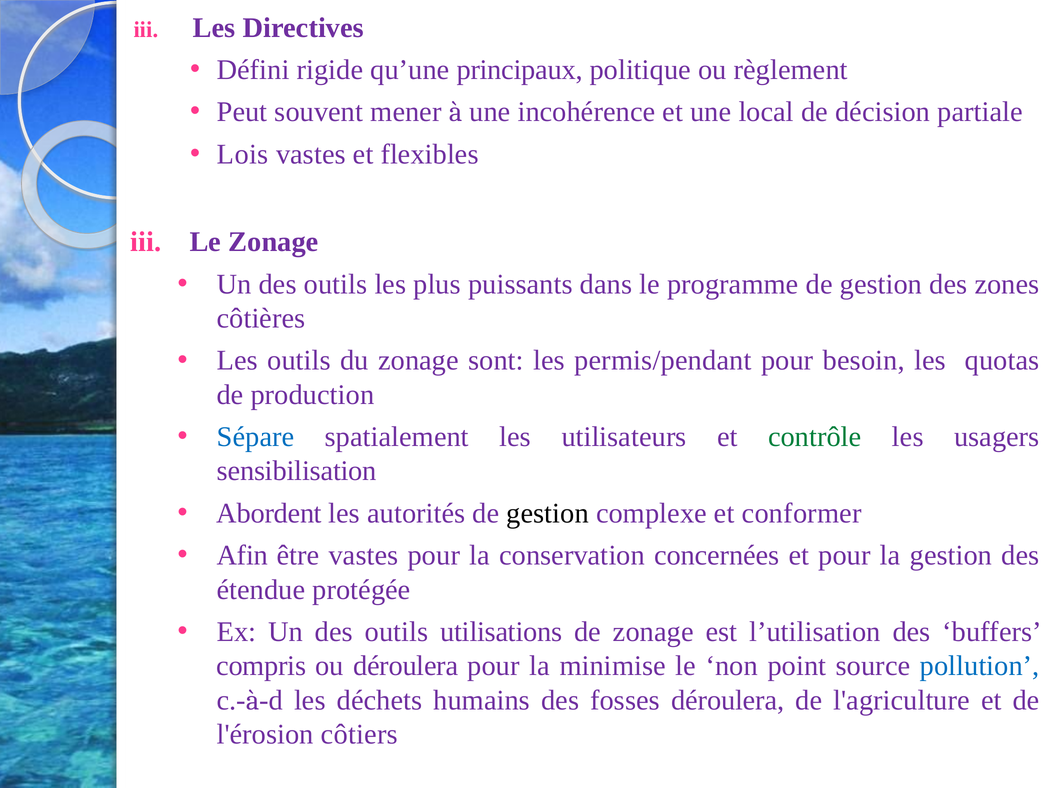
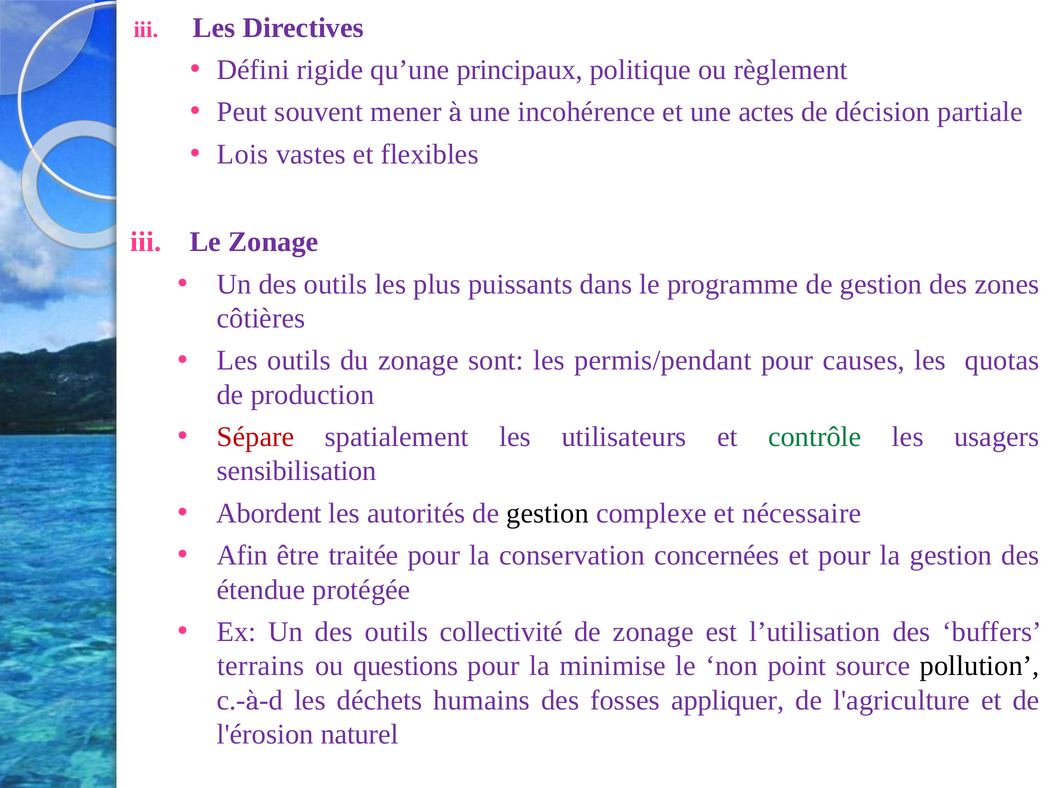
local: local -> actes
besoin: besoin -> causes
Sépare colour: blue -> red
conformer: conformer -> nécessaire
être vastes: vastes -> traitée
utilisations: utilisations -> collectivité
compris: compris -> terrains
ou déroulera: déroulera -> questions
pollution colour: blue -> black
fosses déroulera: déroulera -> appliquer
côtiers: côtiers -> naturel
